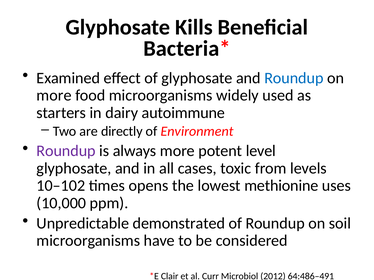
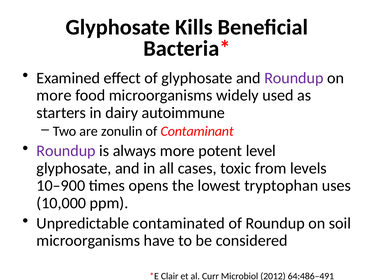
Roundup at (294, 78) colour: blue -> purple
directly: directly -> zonulin
Environment: Environment -> Contaminant
10–102: 10–102 -> 10–900
methionine: methionine -> tryptophan
demonstrated: demonstrated -> contaminated
